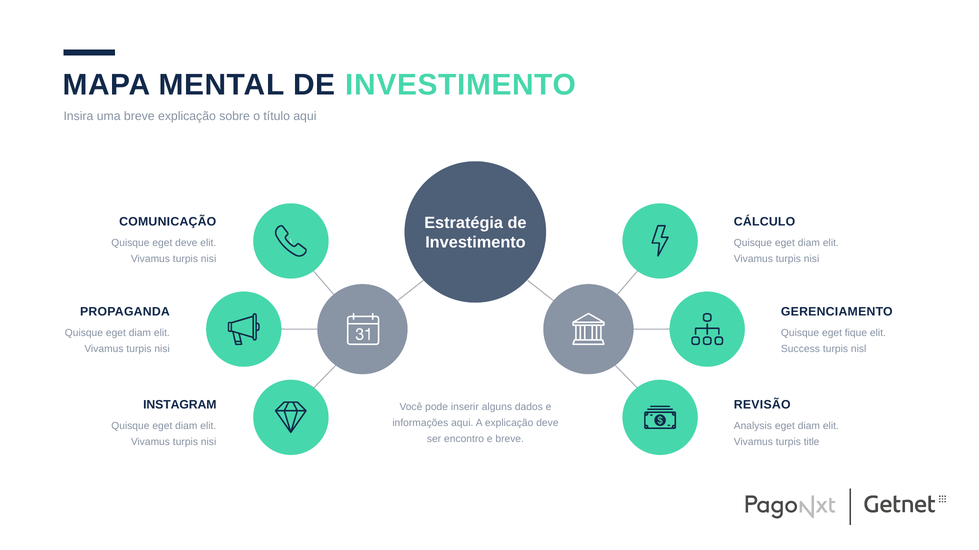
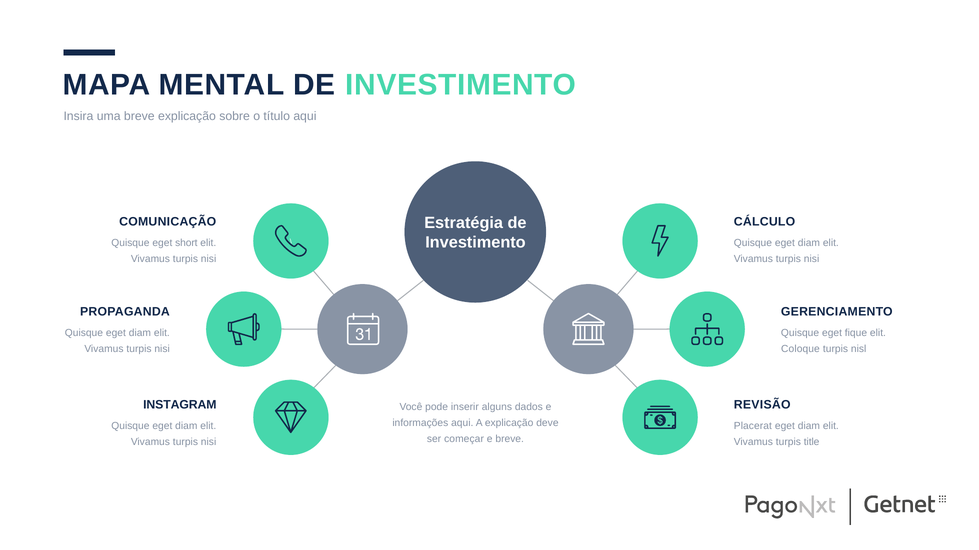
eget deve: deve -> short
Success: Success -> Coloque
Analysis: Analysis -> Placerat
encontro: encontro -> começar
